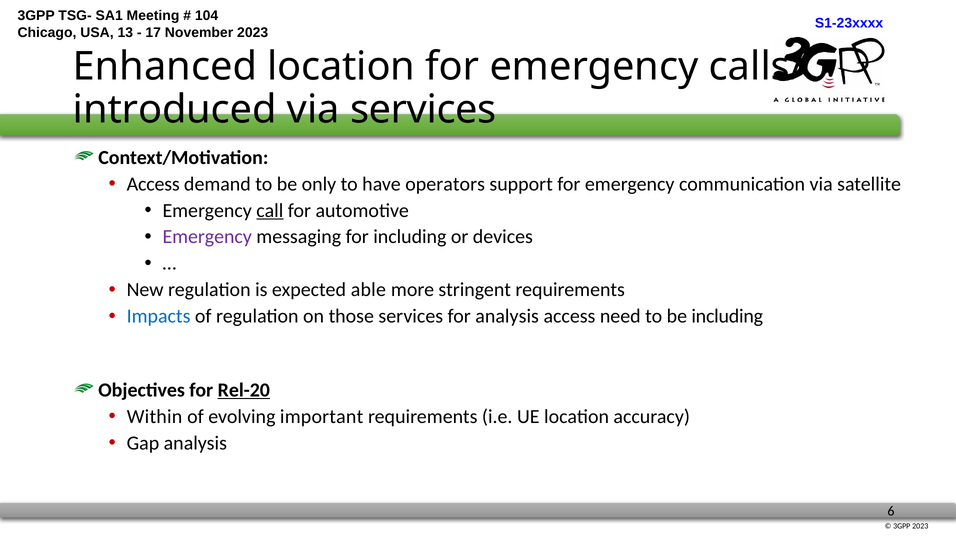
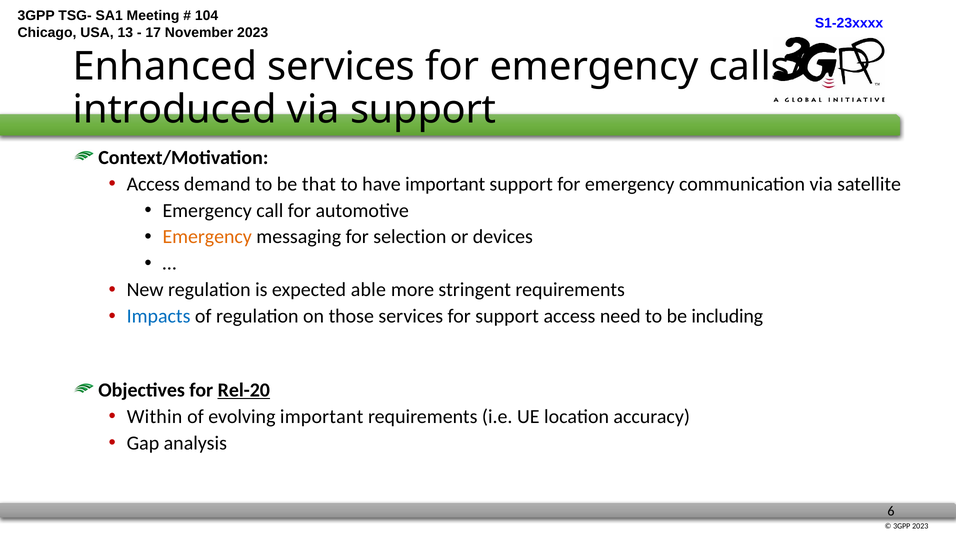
Enhanced location: location -> services
via services: services -> support
only: only -> that
have operators: operators -> important
call underline: present -> none
Emergency at (207, 237) colour: purple -> orange
for including: including -> selection
for analysis: analysis -> support
